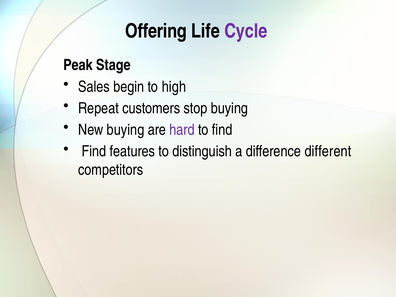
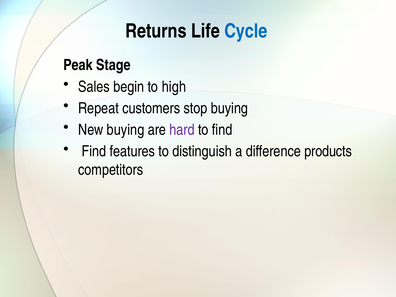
Offering: Offering -> Returns
Cycle colour: purple -> blue
different: different -> products
